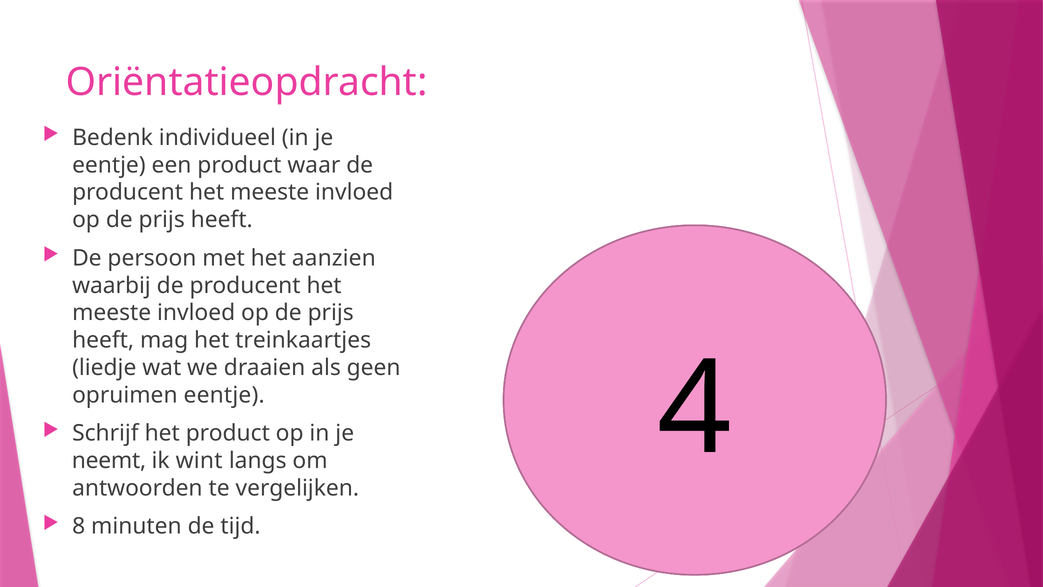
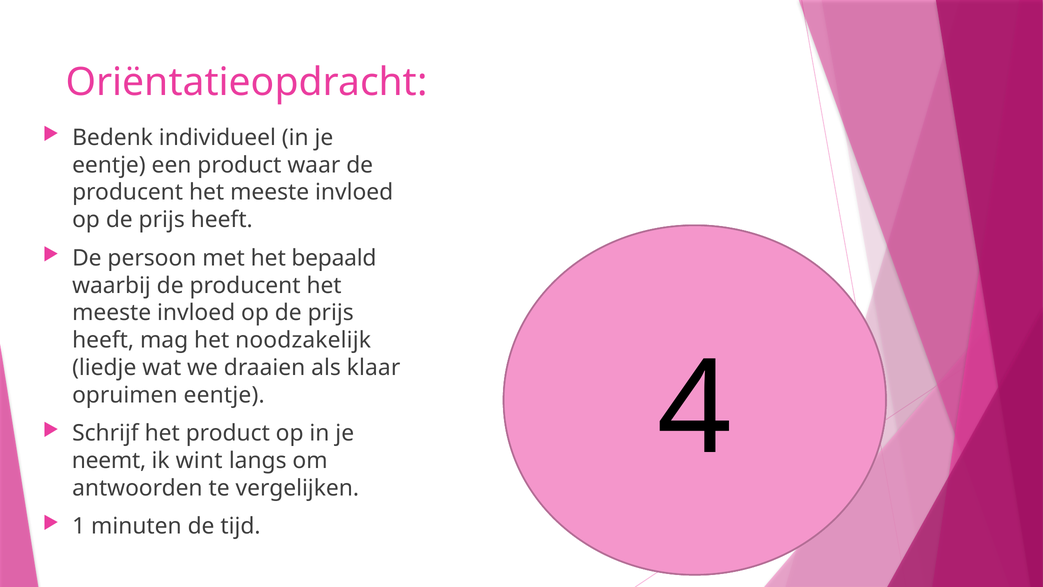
aanzien: aanzien -> bepaald
treinkaartjes: treinkaartjes -> noodzakelijk
geen: geen -> klaar
8: 8 -> 1
